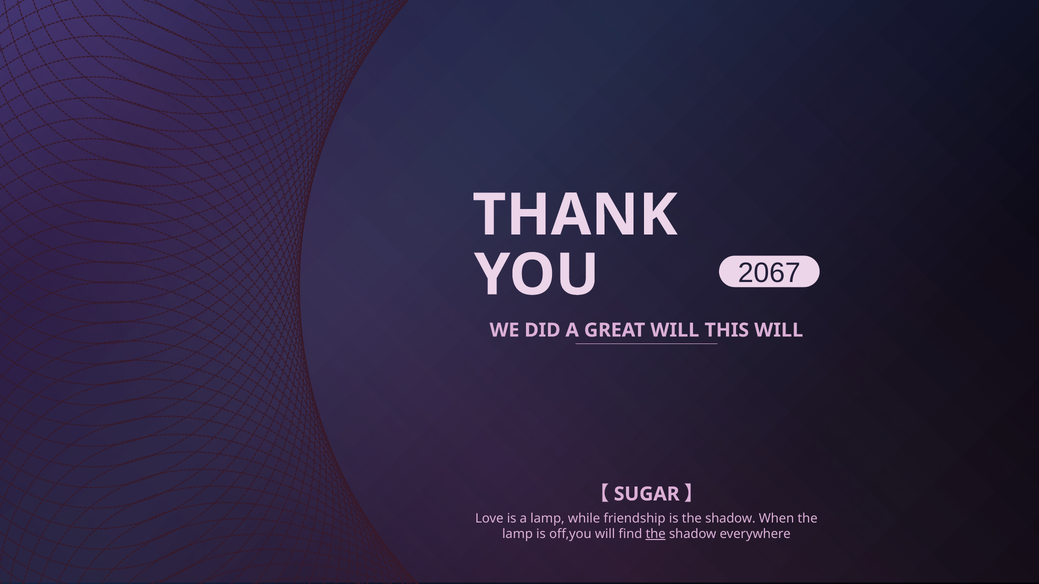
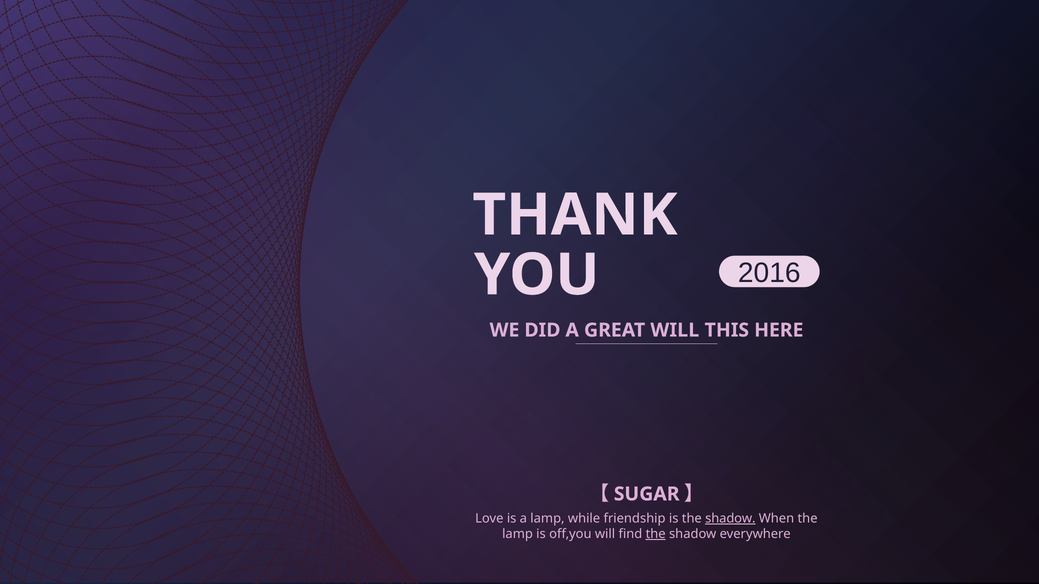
2067: 2067 -> 2016
THIS WILL: WILL -> HERE
shadow at (730, 519) underline: none -> present
